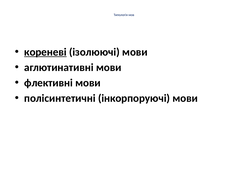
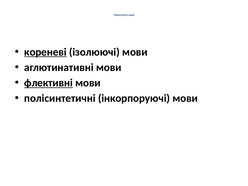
флективні underline: none -> present
